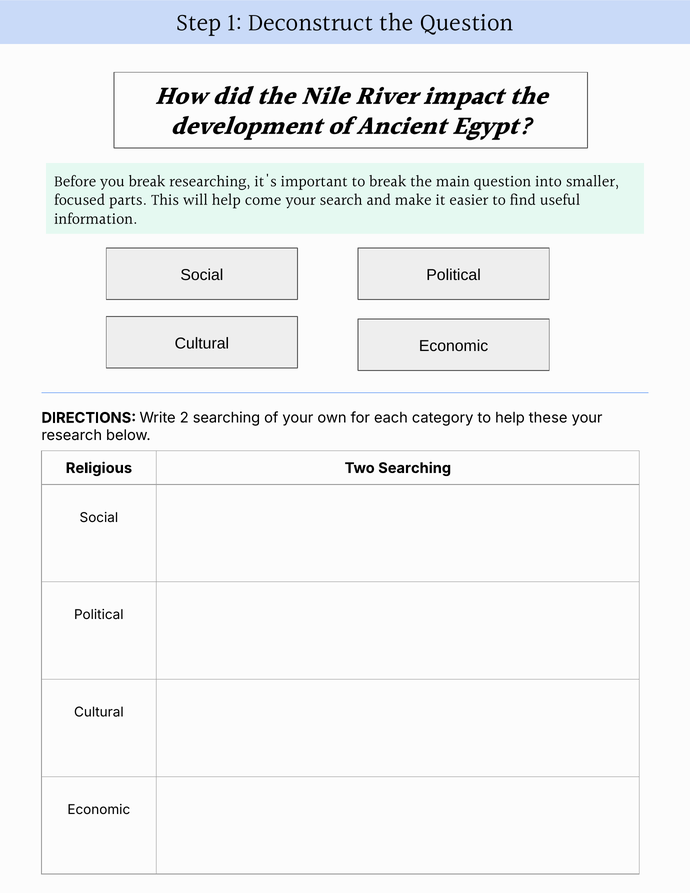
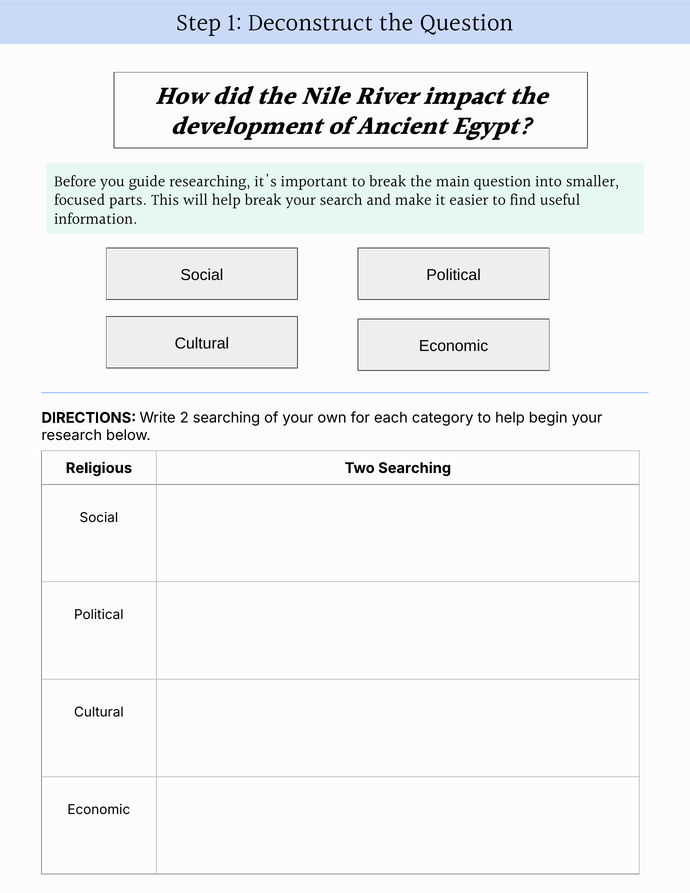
you break: break -> guide
help come: come -> break
these: these -> begin
